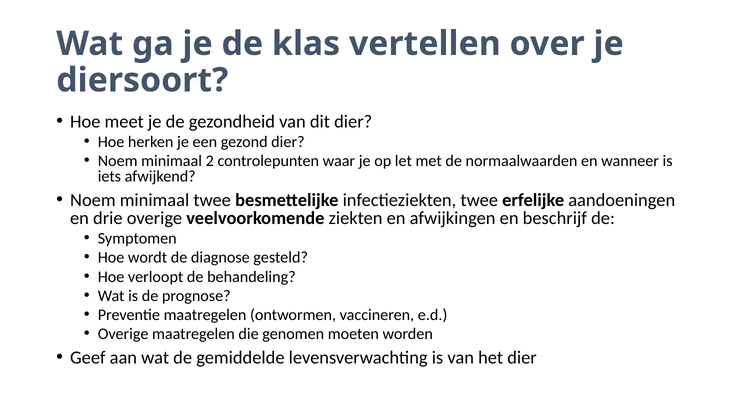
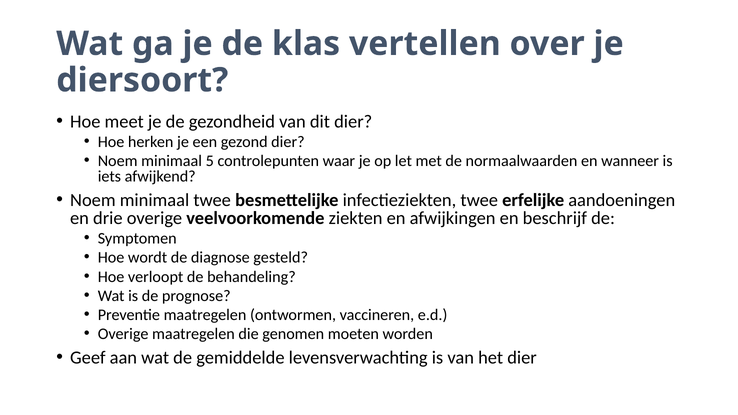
2: 2 -> 5
